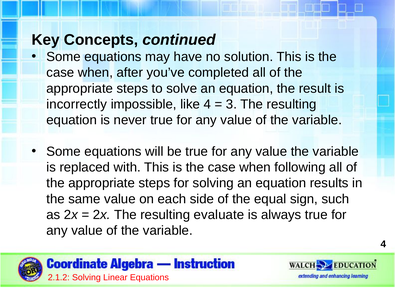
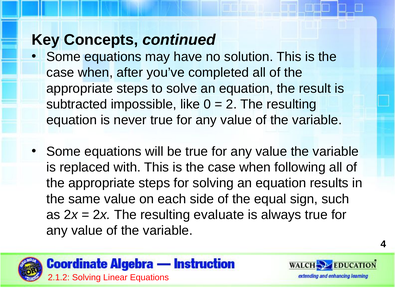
incorrectly: incorrectly -> subtracted
like 4: 4 -> 0
3: 3 -> 2
